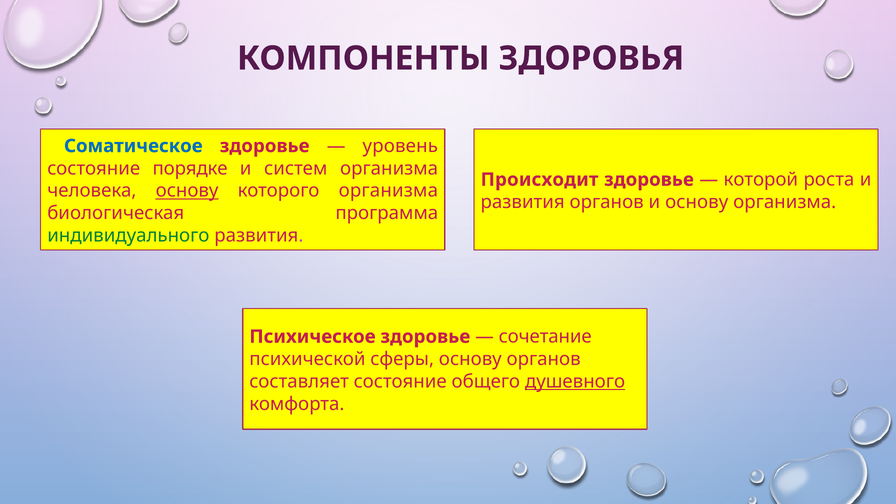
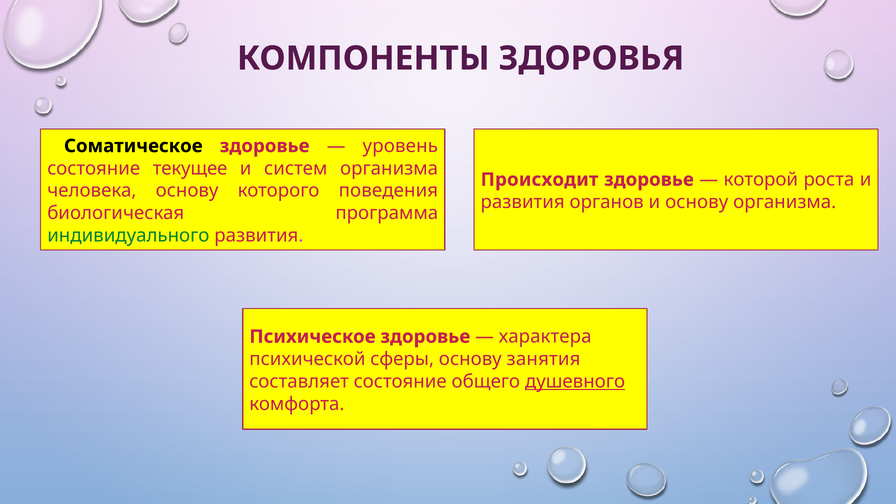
Соматическое colour: blue -> black
порядке: порядке -> текущее
основу at (187, 191) underline: present -> none
которого организма: организма -> поведения
сочетание: сочетание -> характера
основу органов: органов -> занятия
